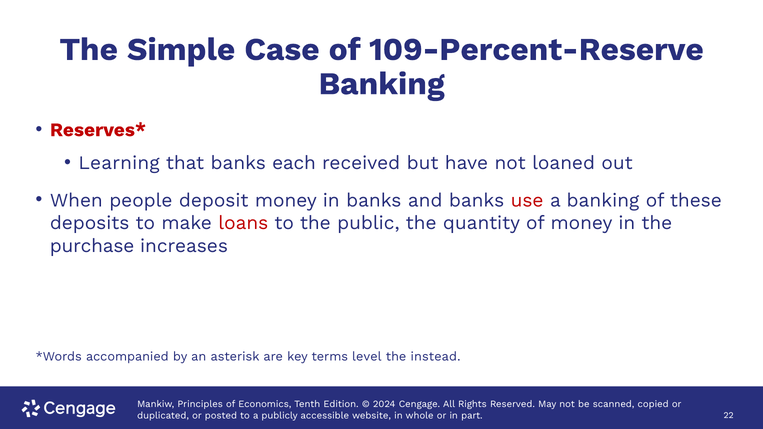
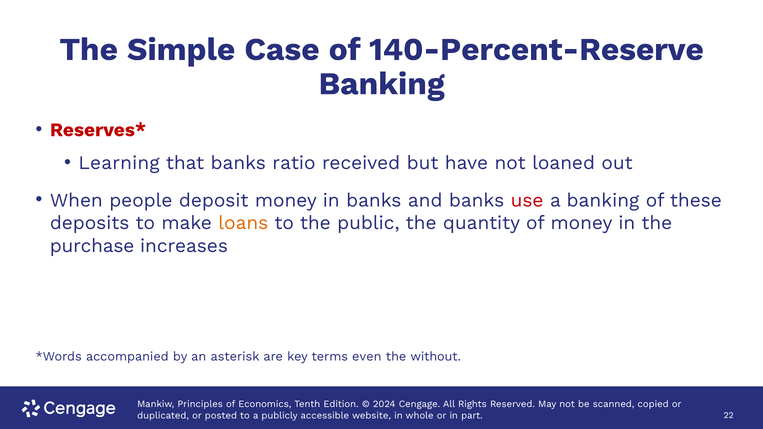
109‑Percent‑Reserve: 109‑Percent‑Reserve -> 140‑Percent‑Reserve
each: each -> ratio
loans colour: red -> orange
level: level -> even
instead: instead -> without
